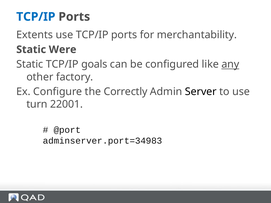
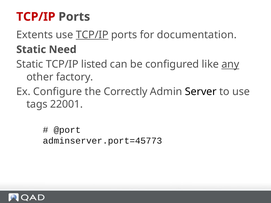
TCP/IP at (36, 17) colour: blue -> red
TCP/IP at (92, 35) underline: none -> present
merchantability: merchantability -> documentation
Were: Were -> Need
goals: goals -> listed
turn: turn -> tags
adminserver.port=34983: adminserver.port=34983 -> adminserver.port=45773
